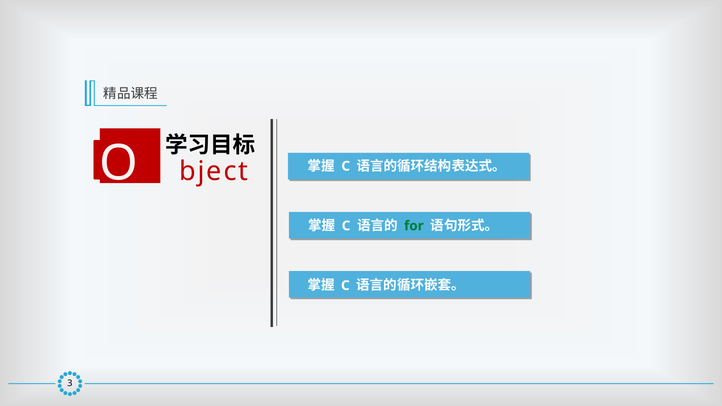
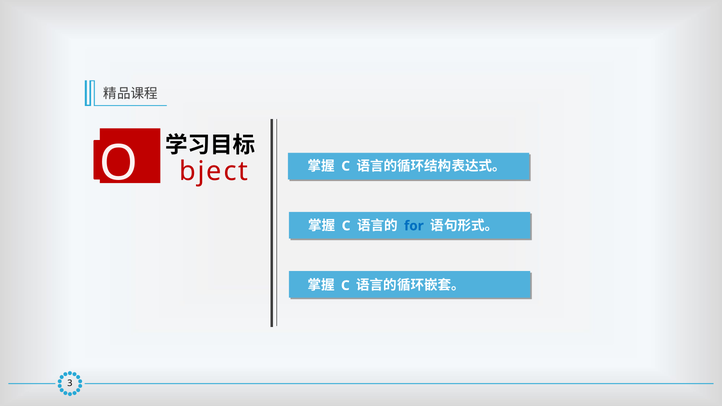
for colour: green -> blue
